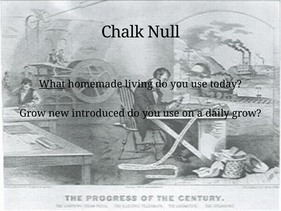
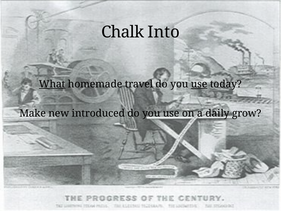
Null: Null -> Into
living: living -> travel
use at (199, 84) underline: none -> present
Grow at (33, 113): Grow -> Make
